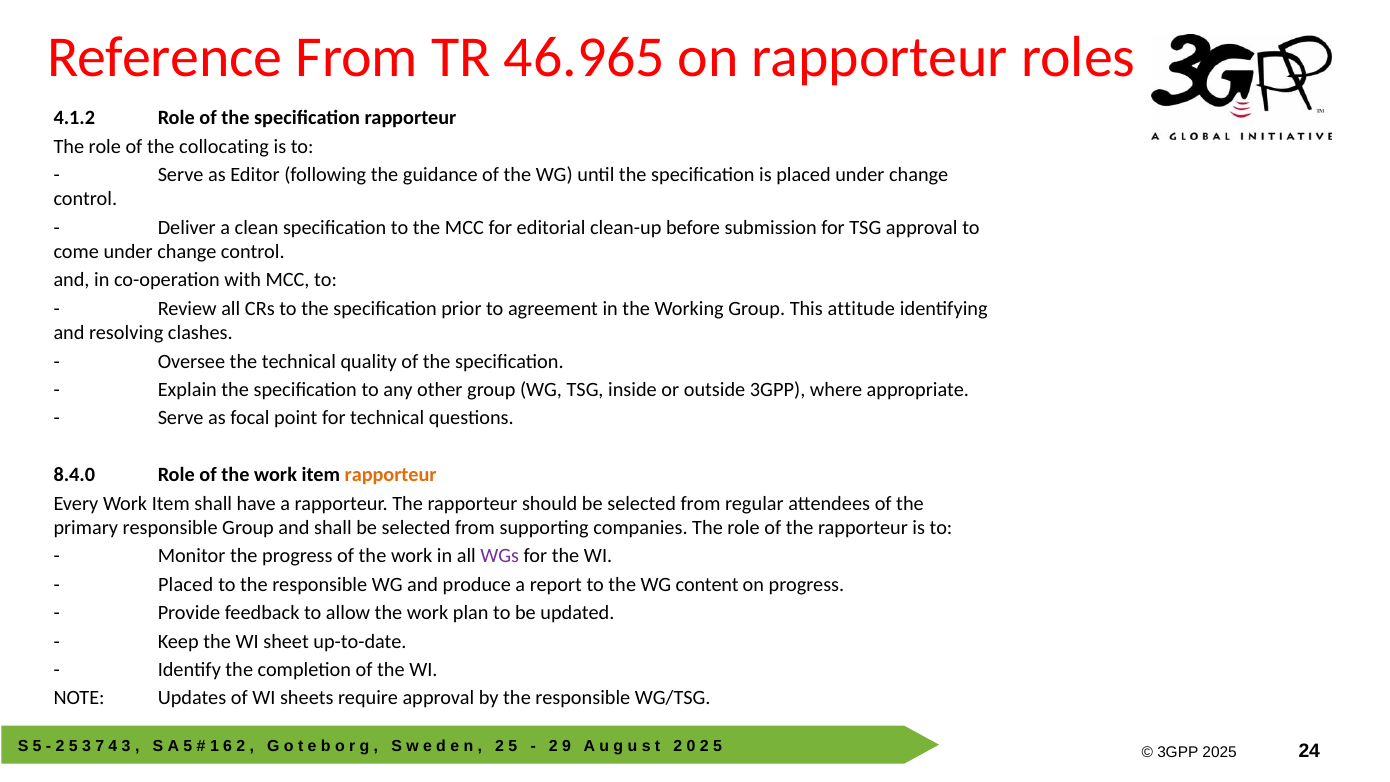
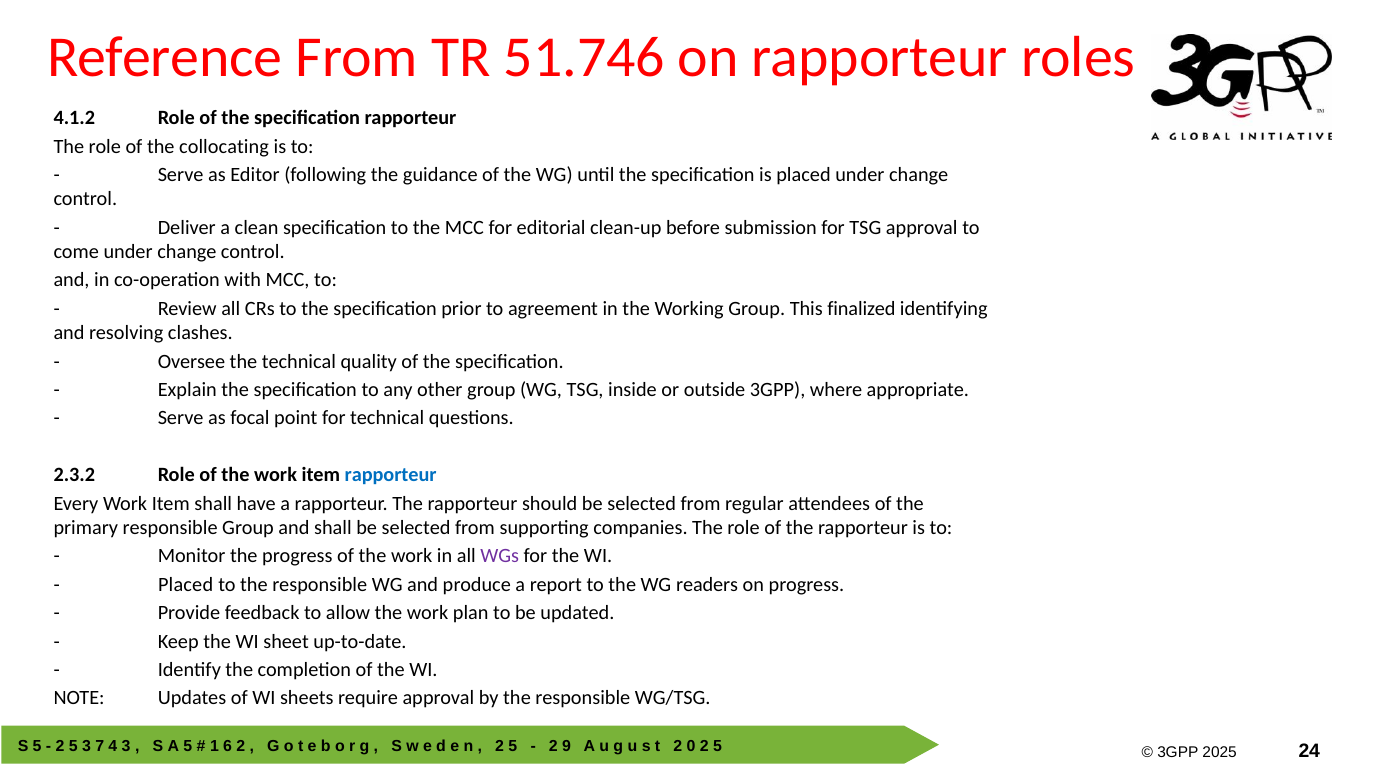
46.965: 46.965 -> 51.746
attitude: attitude -> finalized
8.4.0: 8.4.0 -> 2.3.2
rapporteur at (391, 475) colour: orange -> blue
content: content -> readers
